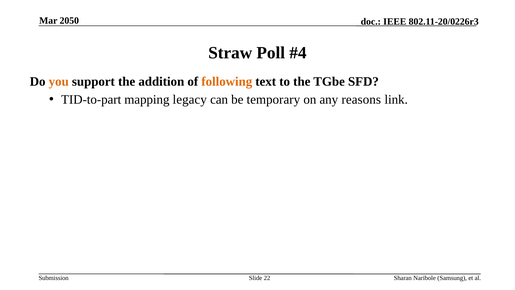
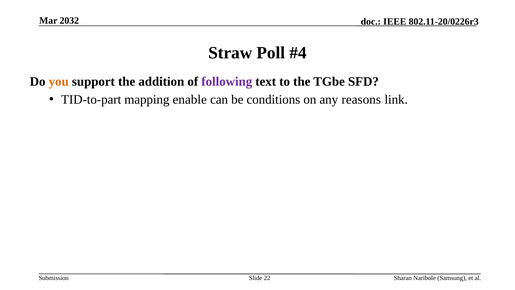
2050: 2050 -> 2032
following colour: orange -> purple
legacy: legacy -> enable
temporary: temporary -> conditions
